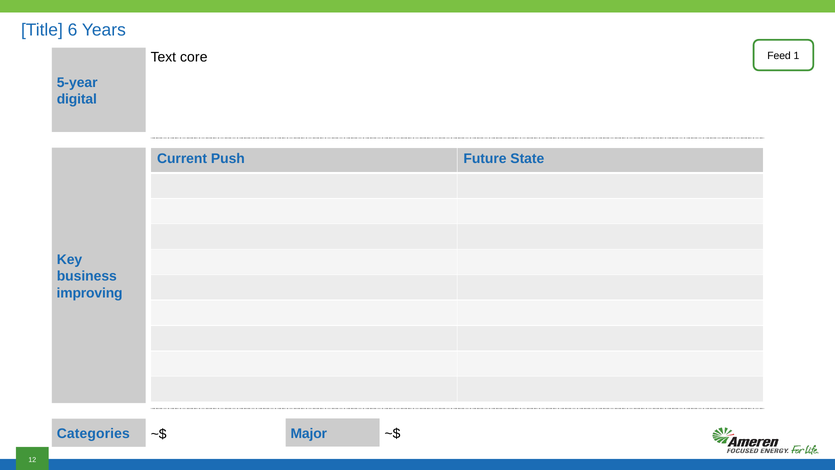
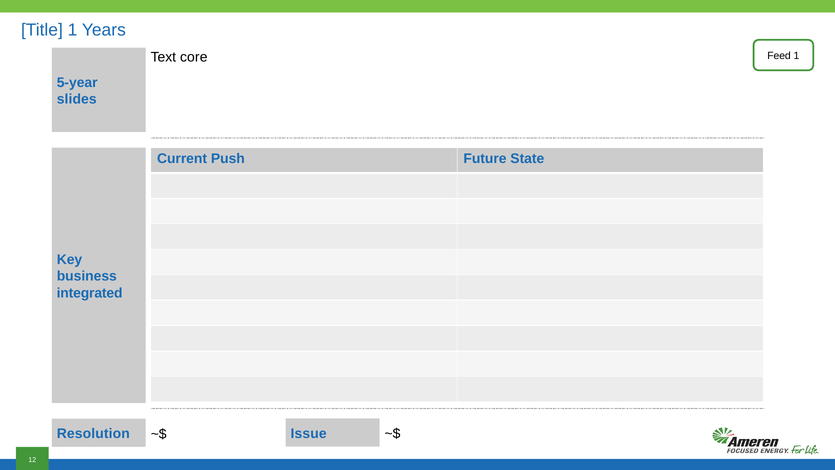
Title 6: 6 -> 1
digital: digital -> slides
improving: improving -> integrated
Categories: Categories -> Resolution
Major: Major -> Issue
